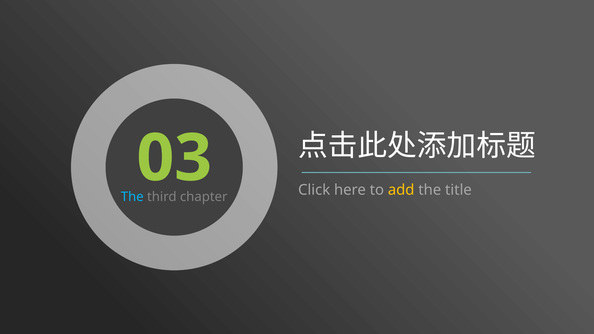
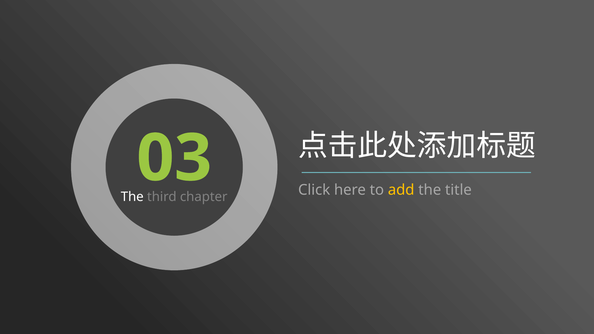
The at (132, 197) colour: light blue -> white
